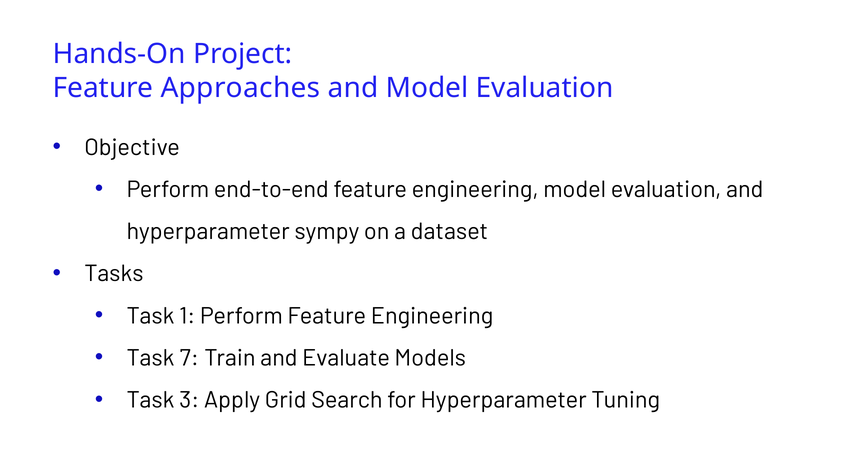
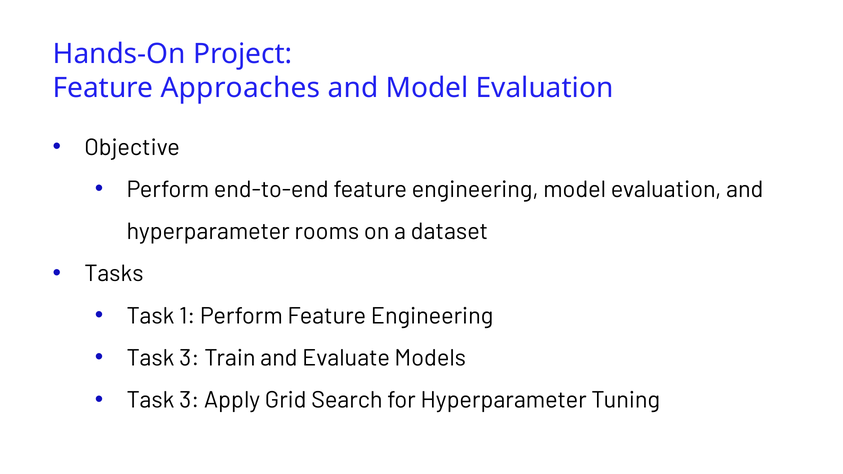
sympy: sympy -> rooms
7 at (189, 358): 7 -> 3
